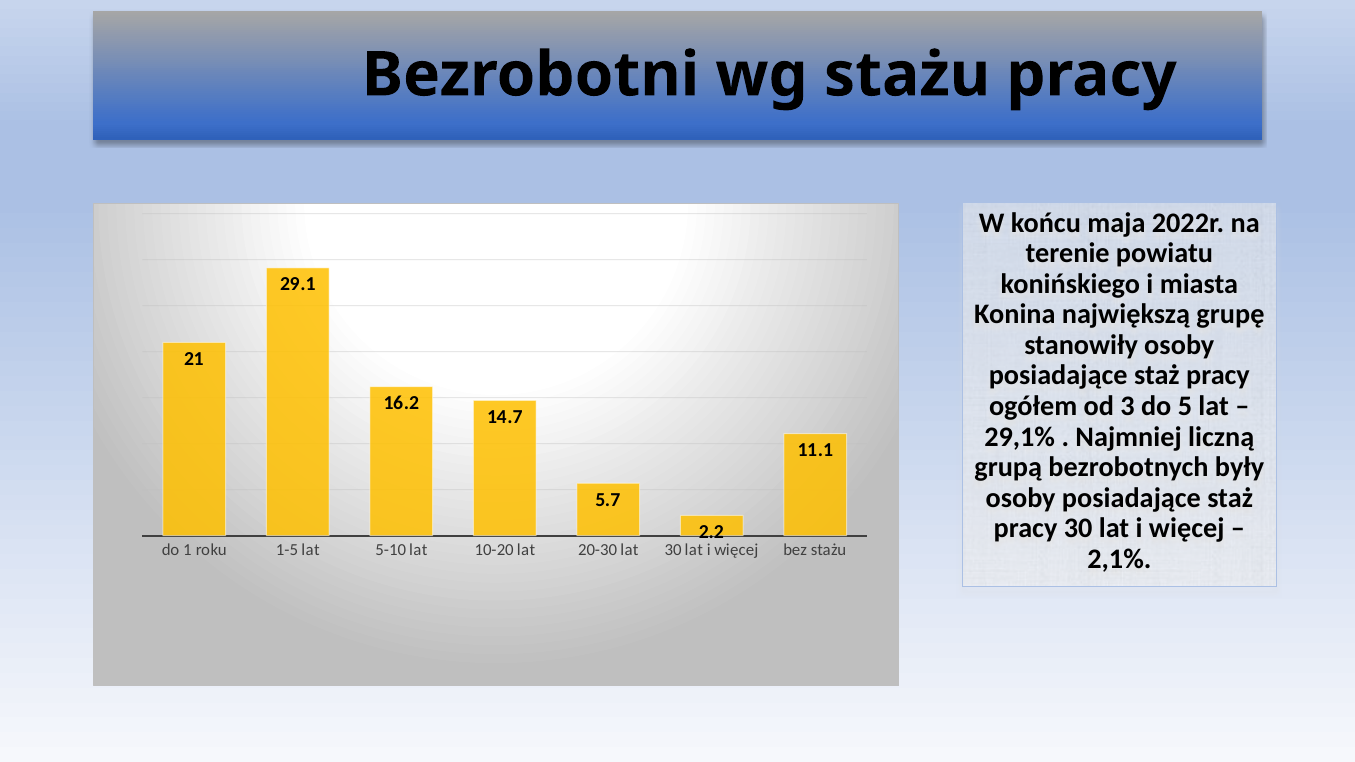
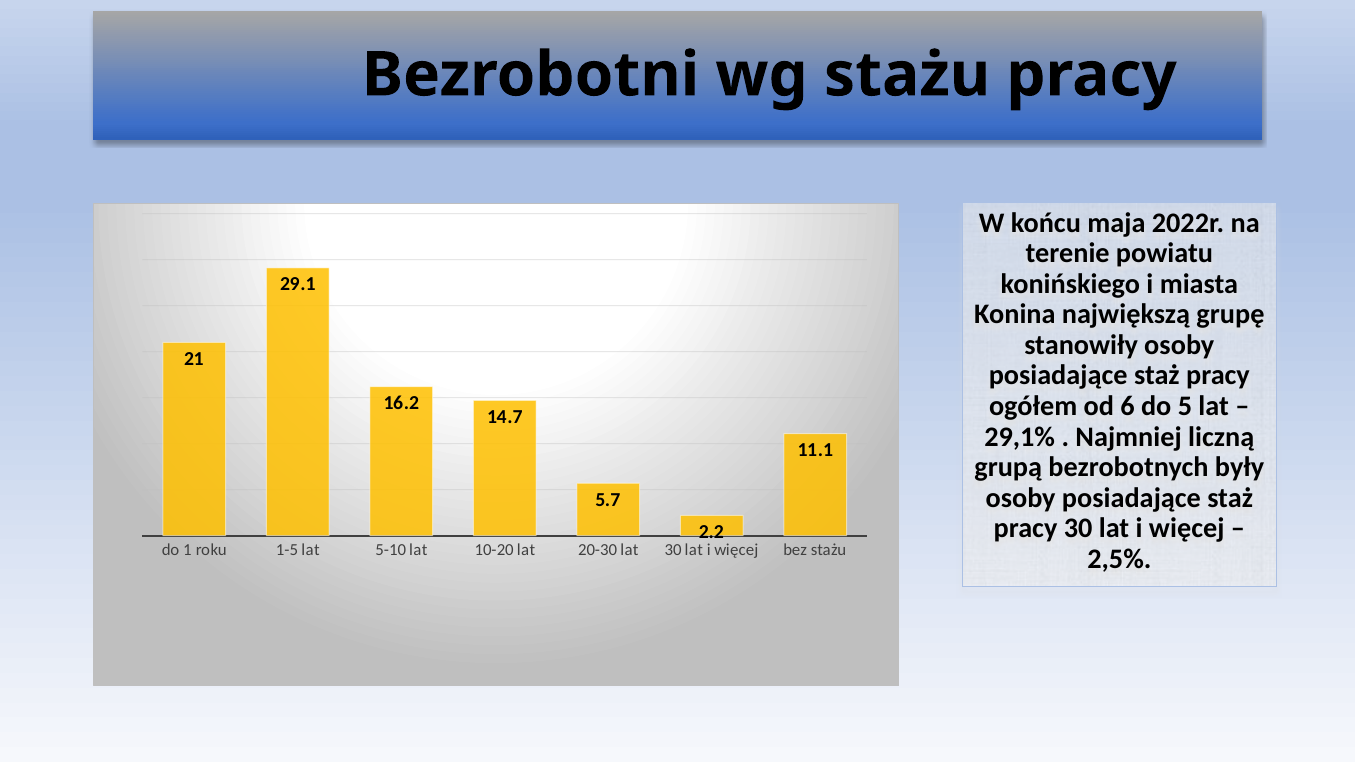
3: 3 -> 6
2,1%: 2,1% -> 2,5%
